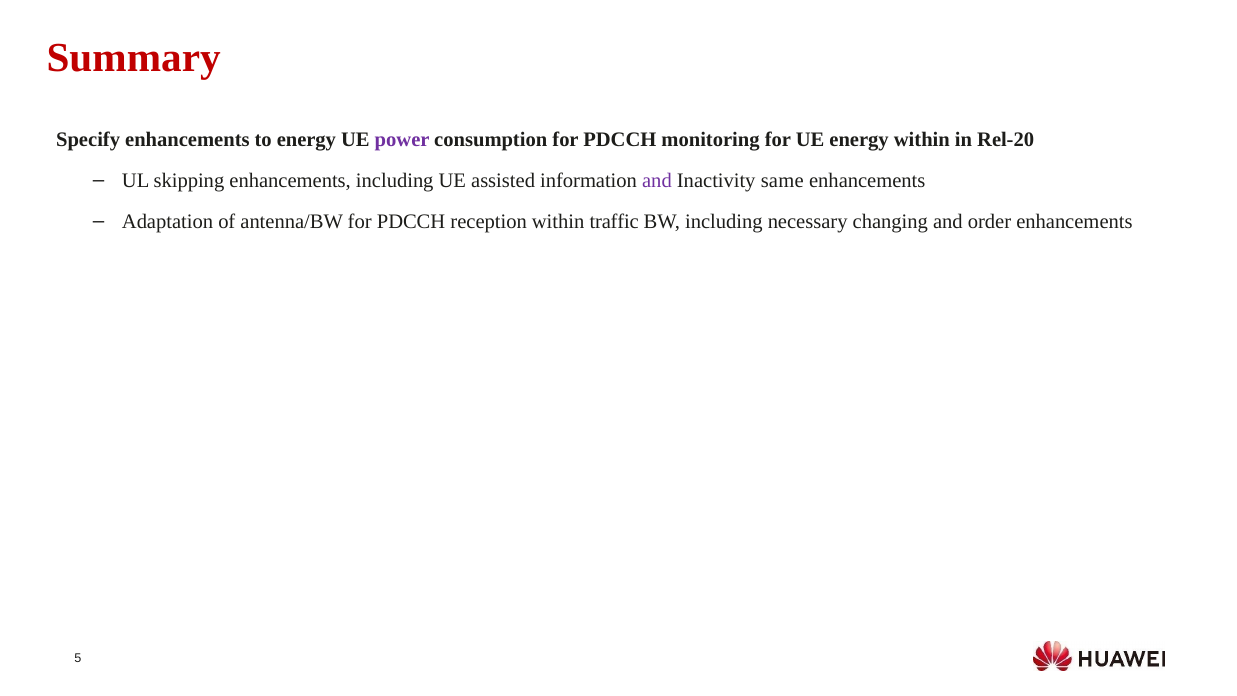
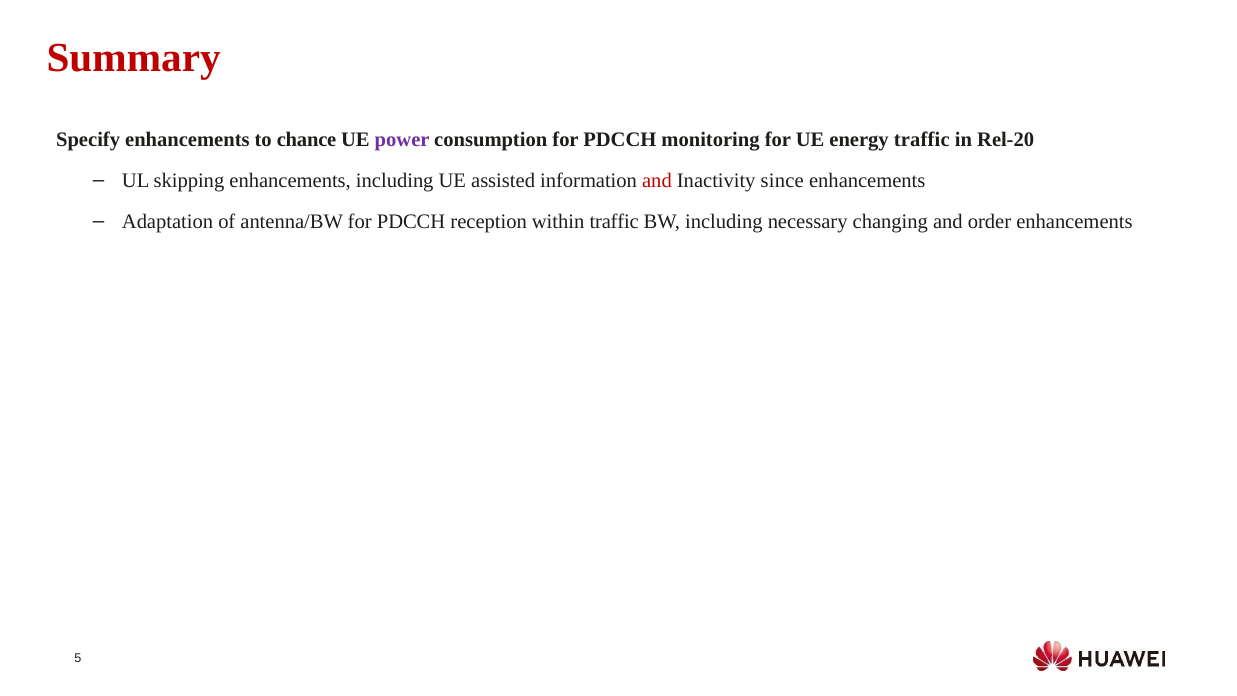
to energy: energy -> chance
energy within: within -> traffic
and at (657, 181) colour: purple -> red
same: same -> since
